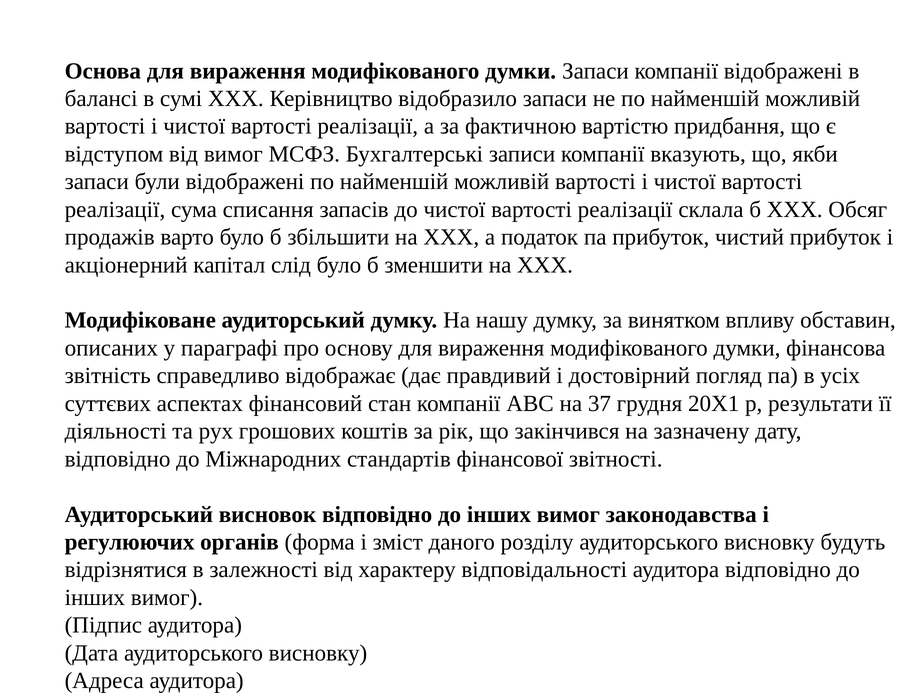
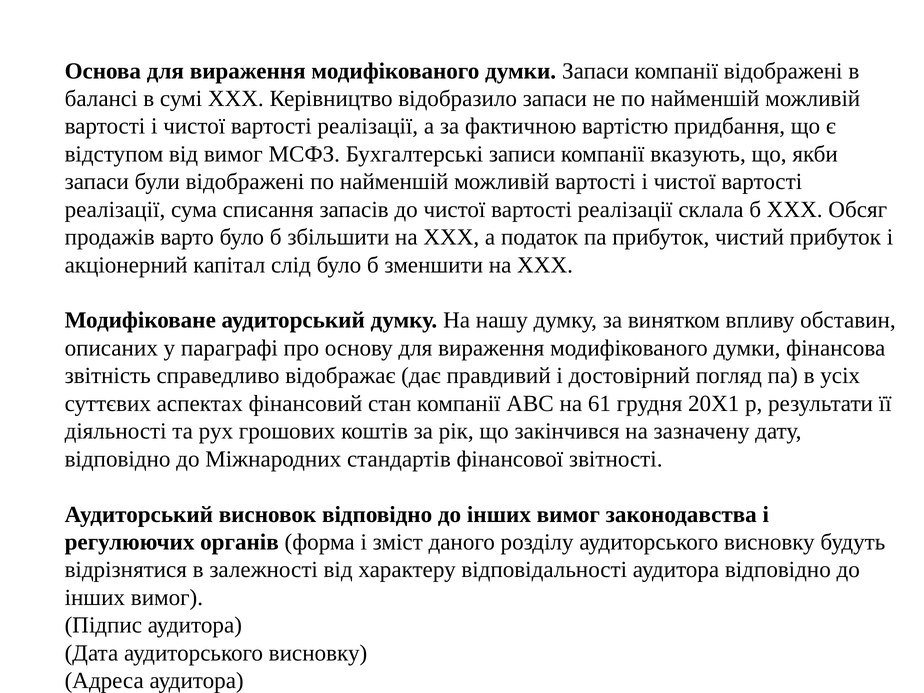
37: 37 -> 61
